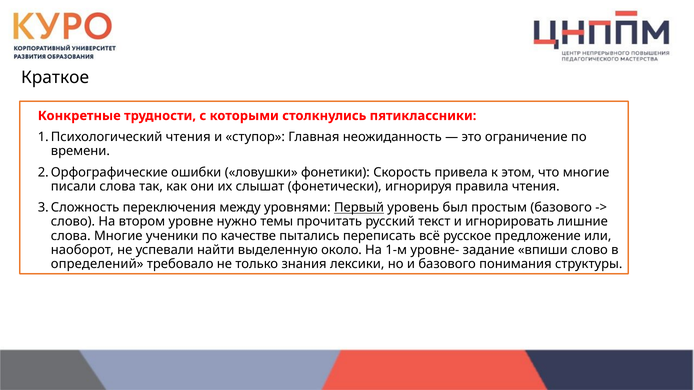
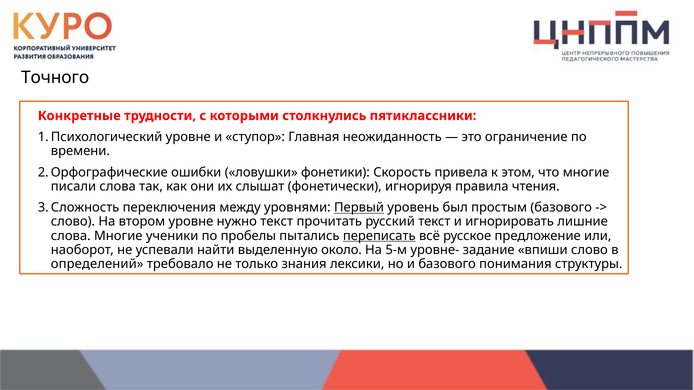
Краткое: Краткое -> Точного
чтения at (188, 137): чтения -> уровне
нужно темы: темы -> текст
качестве: качестве -> пробелы
переписать underline: none -> present
1-м: 1-м -> 5-м
